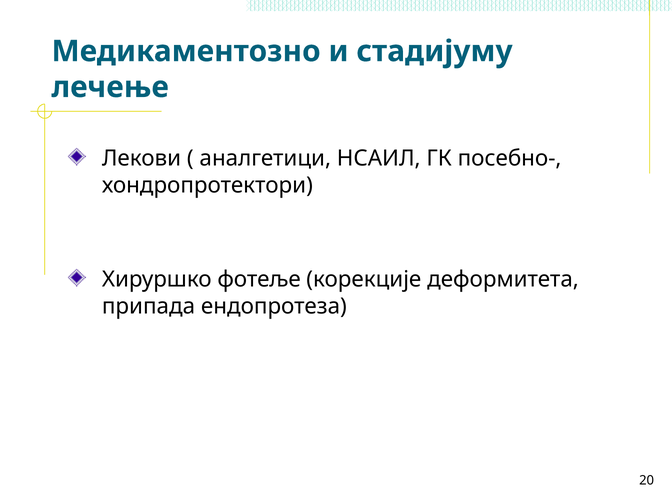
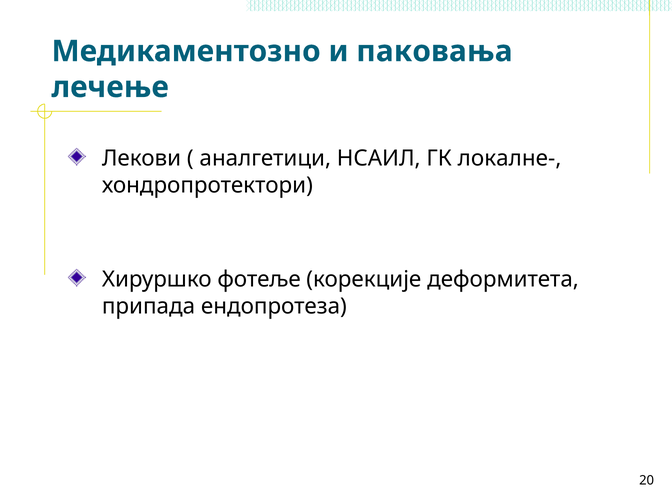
стадијуму: стадијуму -> паковања
посебно-: посебно- -> локалне-
